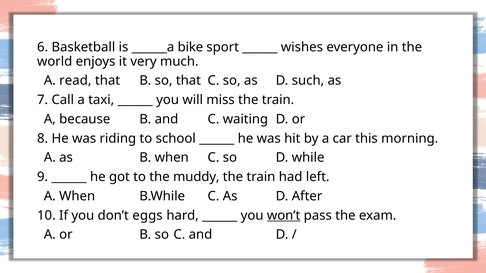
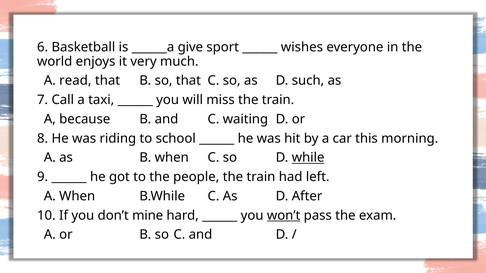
bike: bike -> give
while underline: none -> present
muddy: muddy -> people
eggs: eggs -> mine
